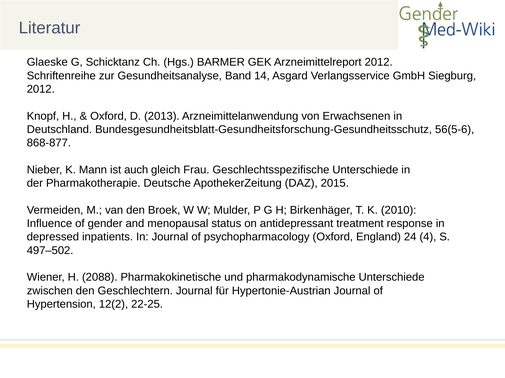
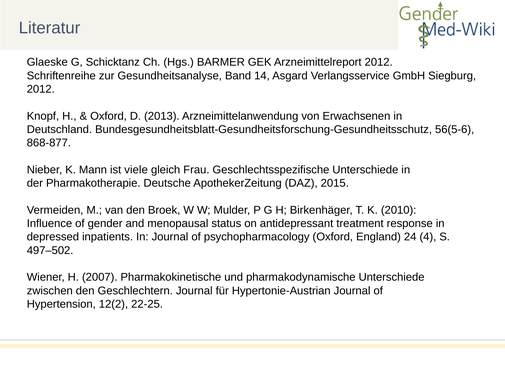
auch: auch -> viele
2088: 2088 -> 2007
